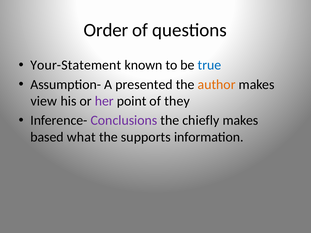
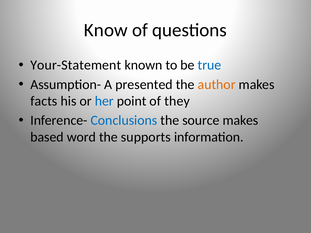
Order: Order -> Know
view: view -> facts
her colour: purple -> blue
Conclusions colour: purple -> blue
chiefly: chiefly -> source
what: what -> word
